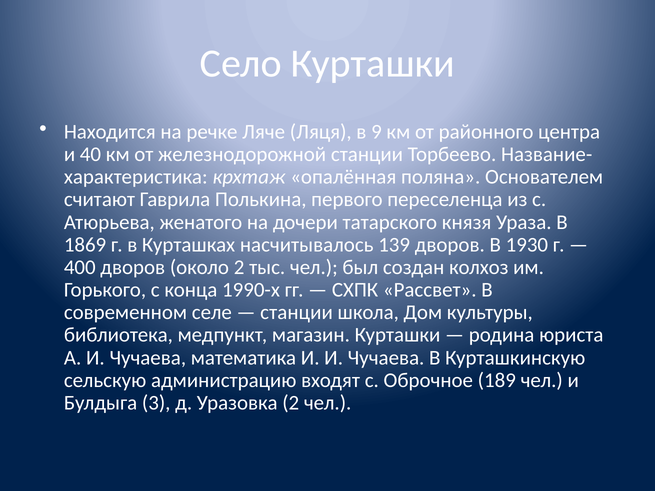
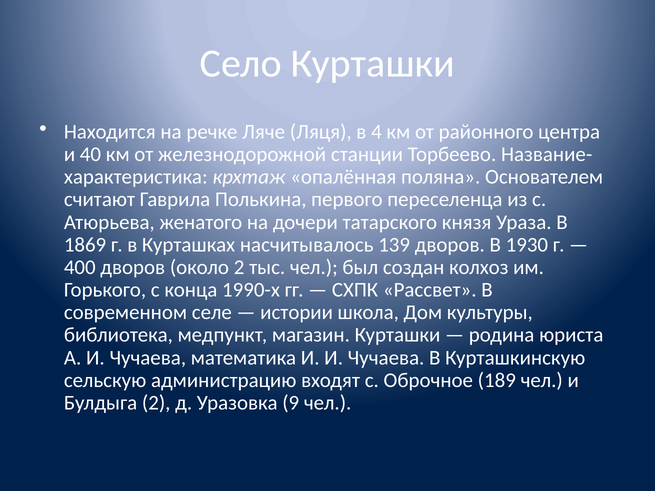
9: 9 -> 4
станции at (297, 313): станции -> истории
Булдыга 3: 3 -> 2
Уразовка 2: 2 -> 9
